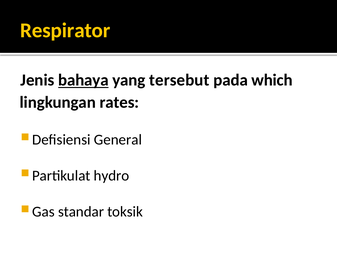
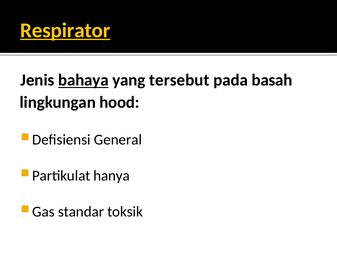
Respirator underline: none -> present
which: which -> basah
rates: rates -> hood
hydro: hydro -> hanya
